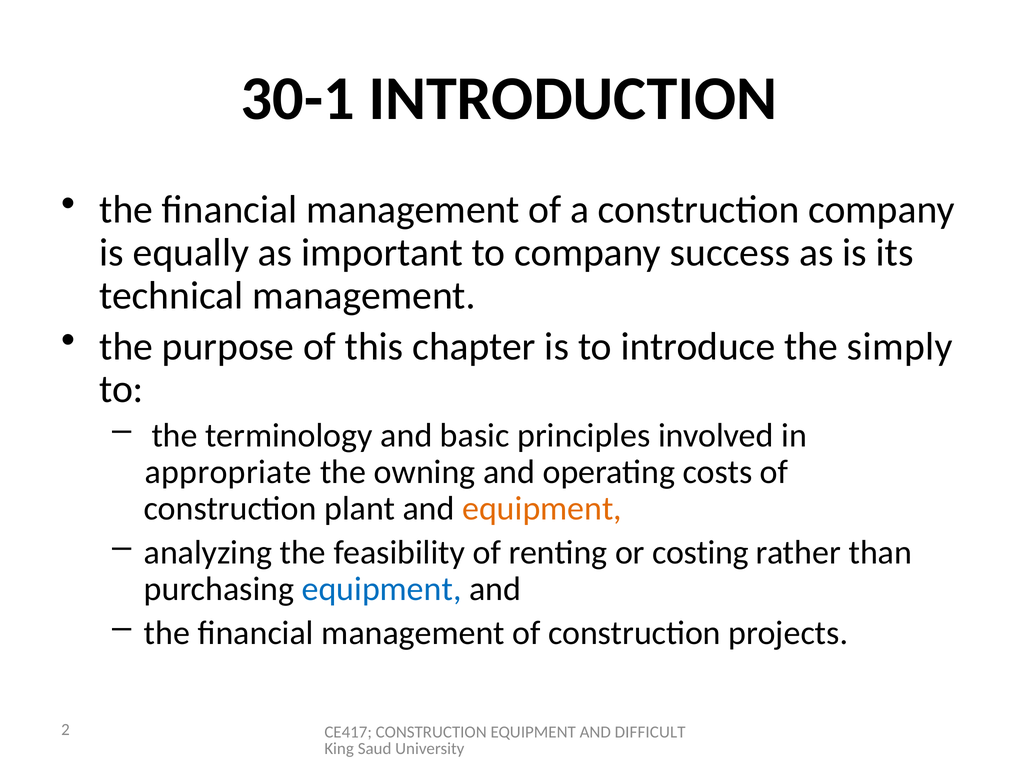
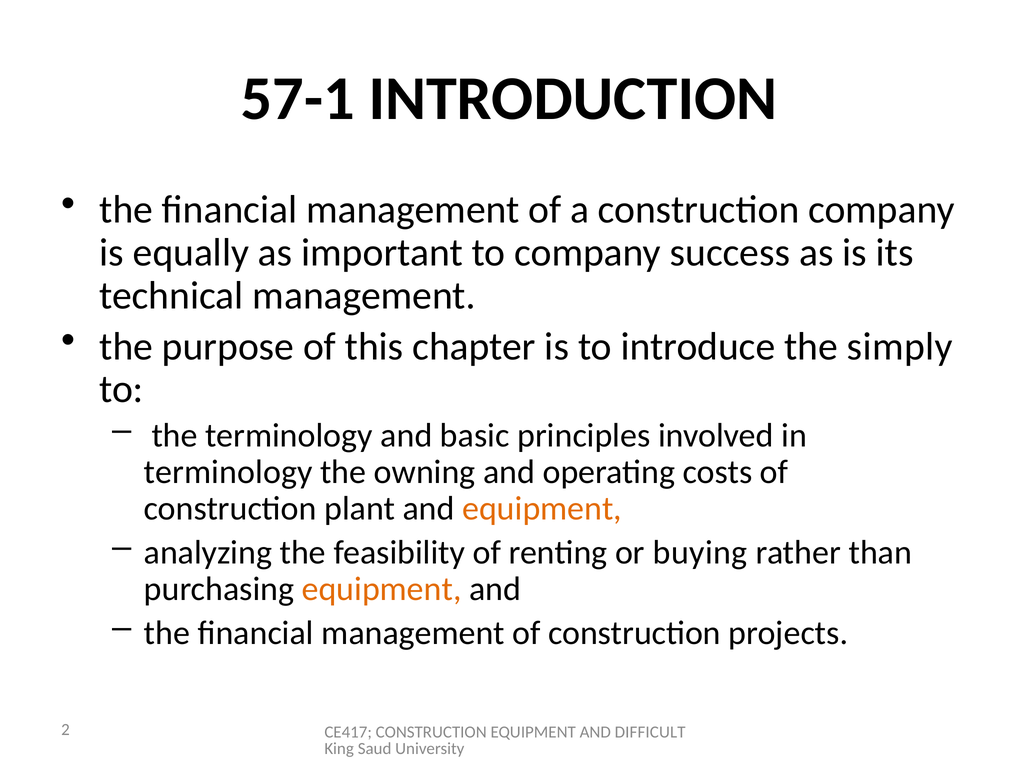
30-1: 30-1 -> 57-1
appropriate at (228, 472): appropriate -> terminology
costing: costing -> buying
equipment at (382, 589) colour: blue -> orange
